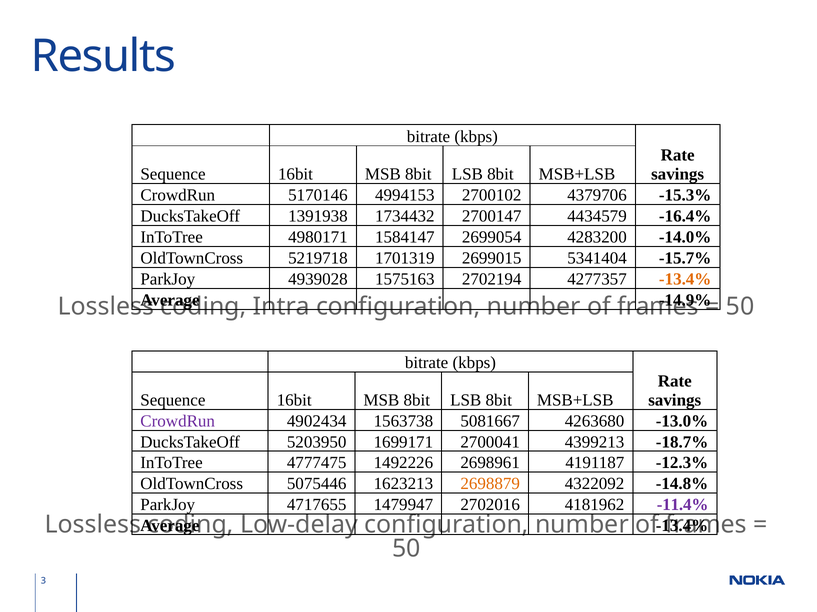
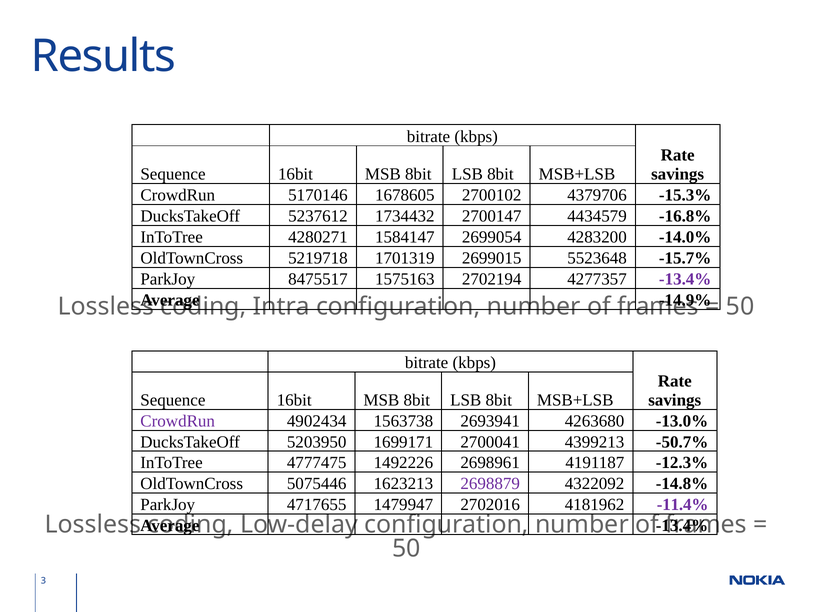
4994153: 4994153 -> 1678605
1391938: 1391938 -> 5237612
-16.4%: -16.4% -> -16.8%
4980171: 4980171 -> 4280271
5341404: 5341404 -> 5523648
4939028: 4939028 -> 8475517
-13.4% at (685, 280) colour: orange -> purple
5081667: 5081667 -> 2693941
-18.7%: -18.7% -> -50.7%
2698879 colour: orange -> purple
